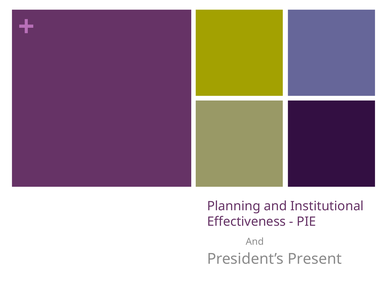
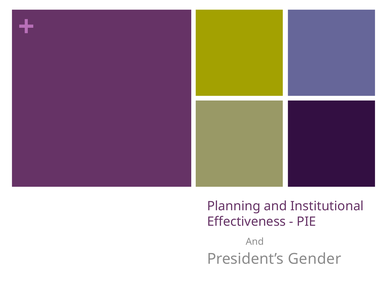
Present: Present -> Gender
